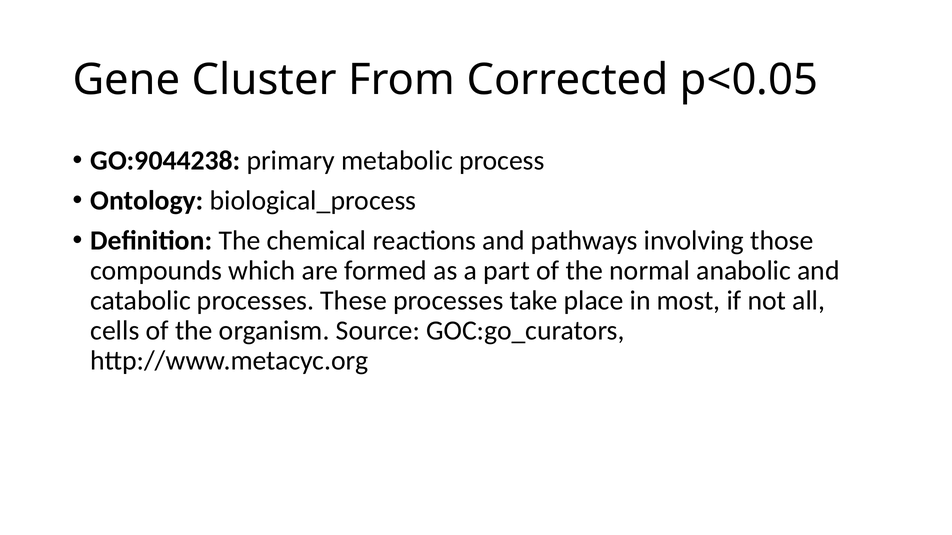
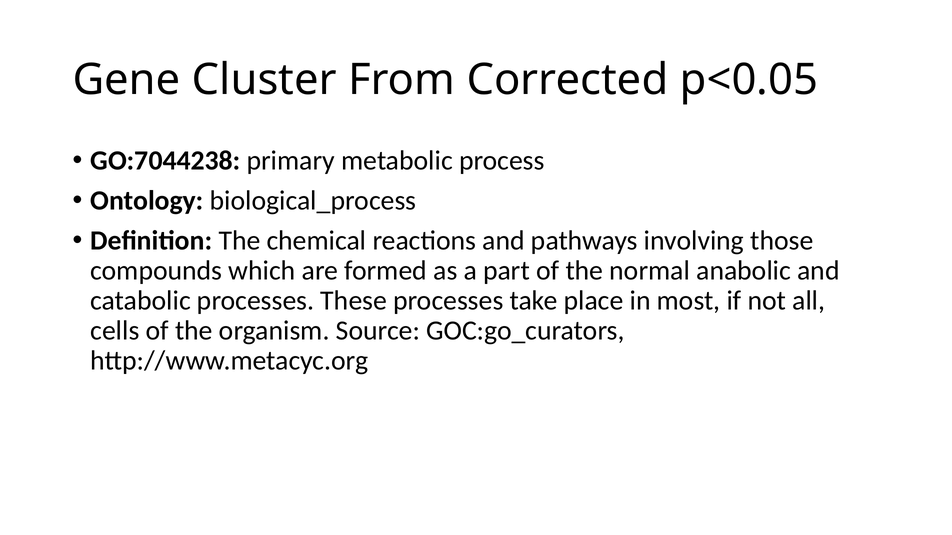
GO:9044238: GO:9044238 -> GO:7044238
